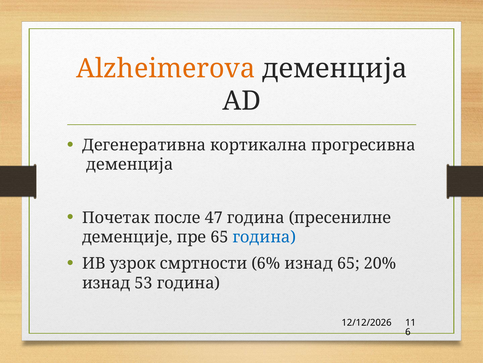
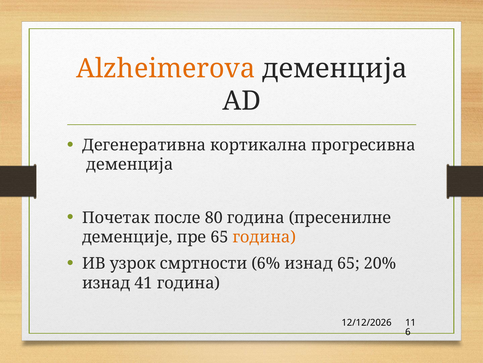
47: 47 -> 80
година at (264, 237) colour: blue -> orange
53: 53 -> 41
